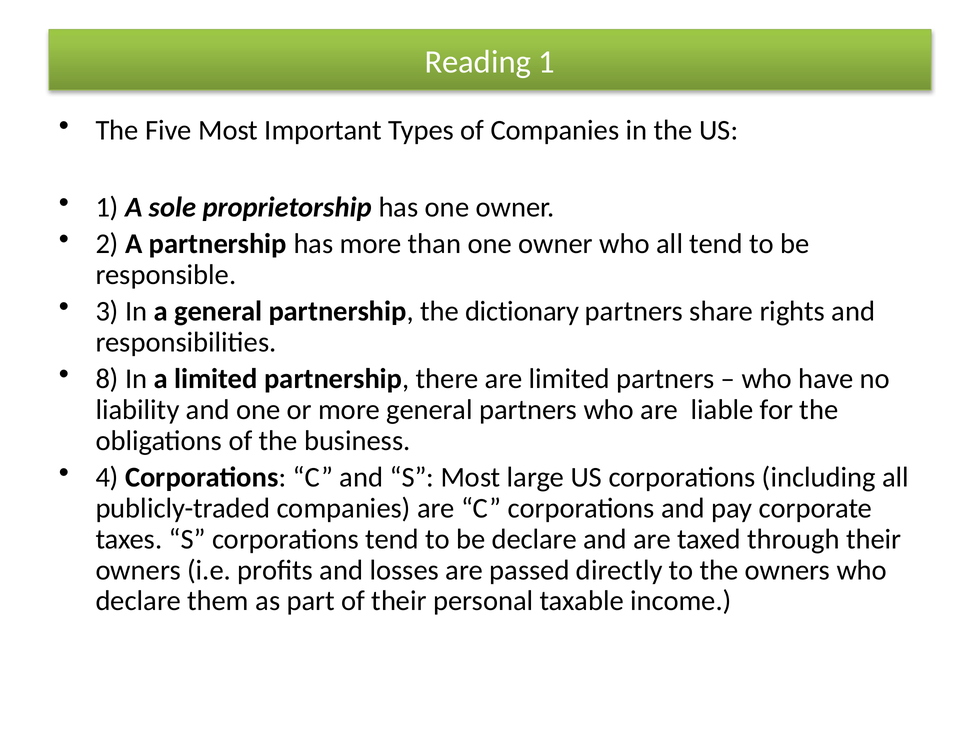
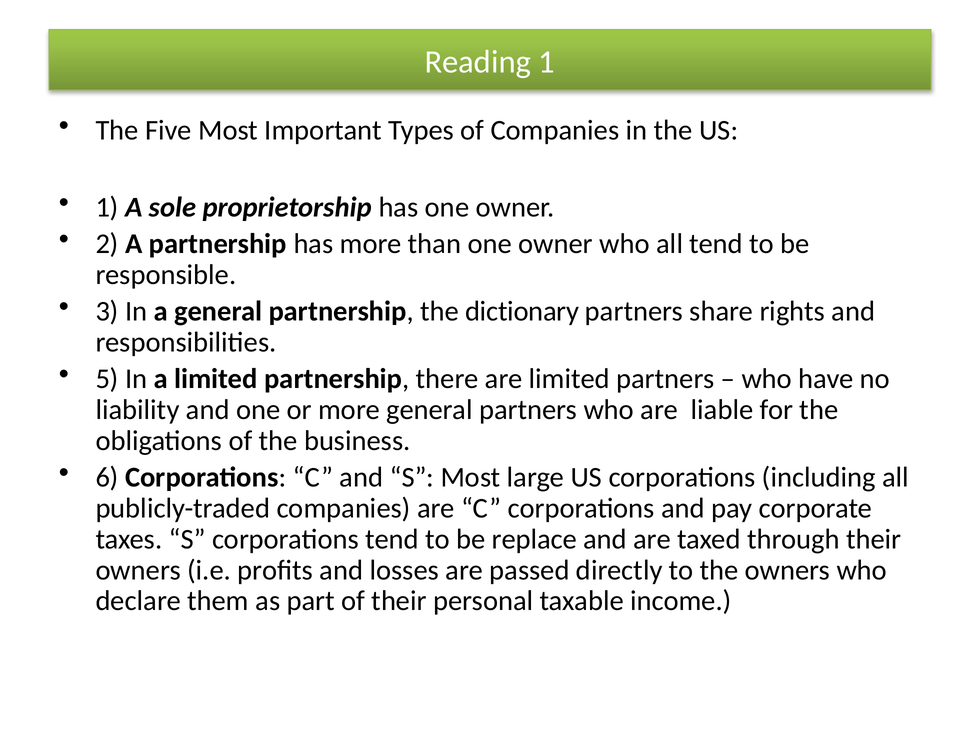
8: 8 -> 5
4: 4 -> 6
be declare: declare -> replace
